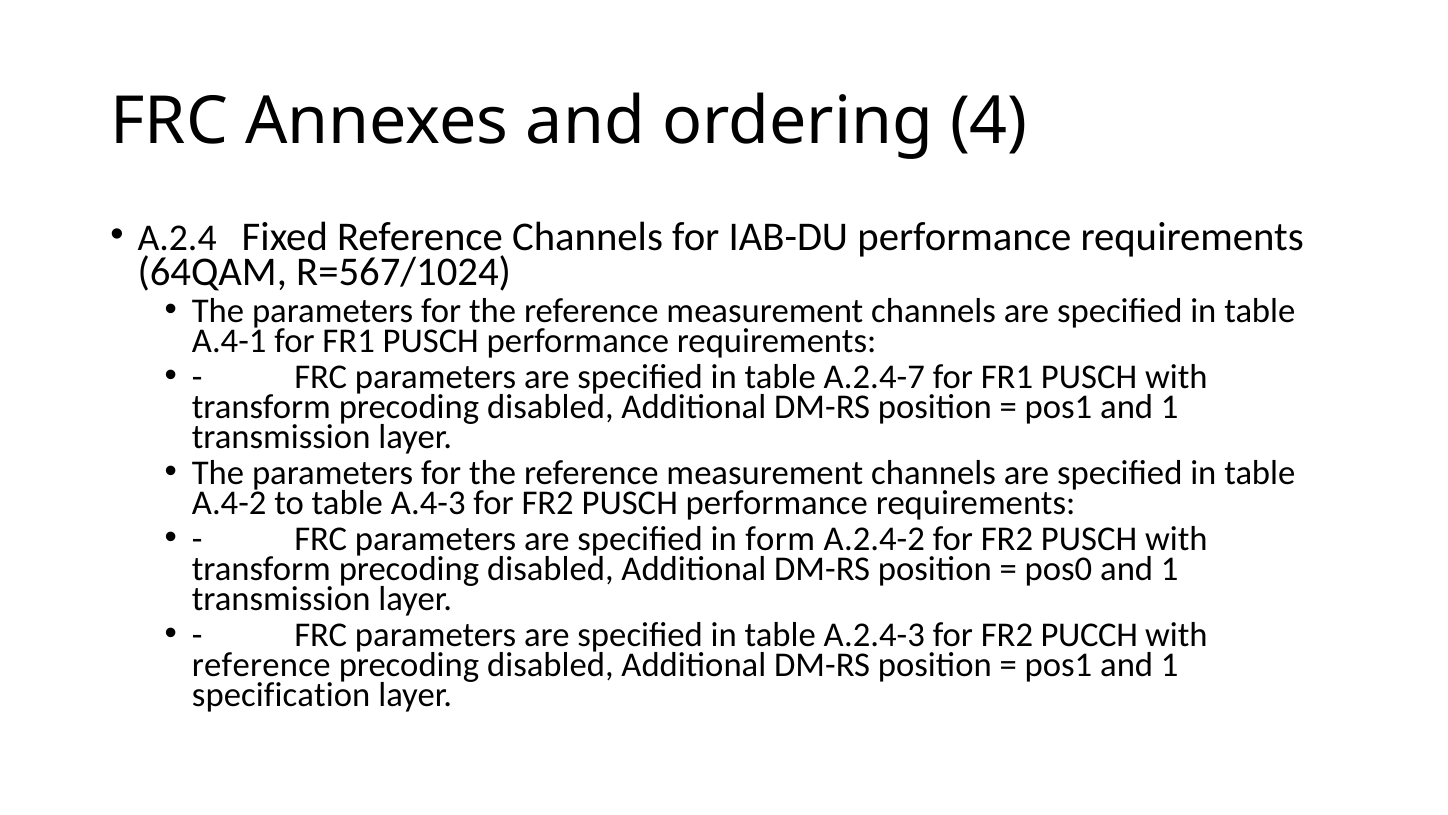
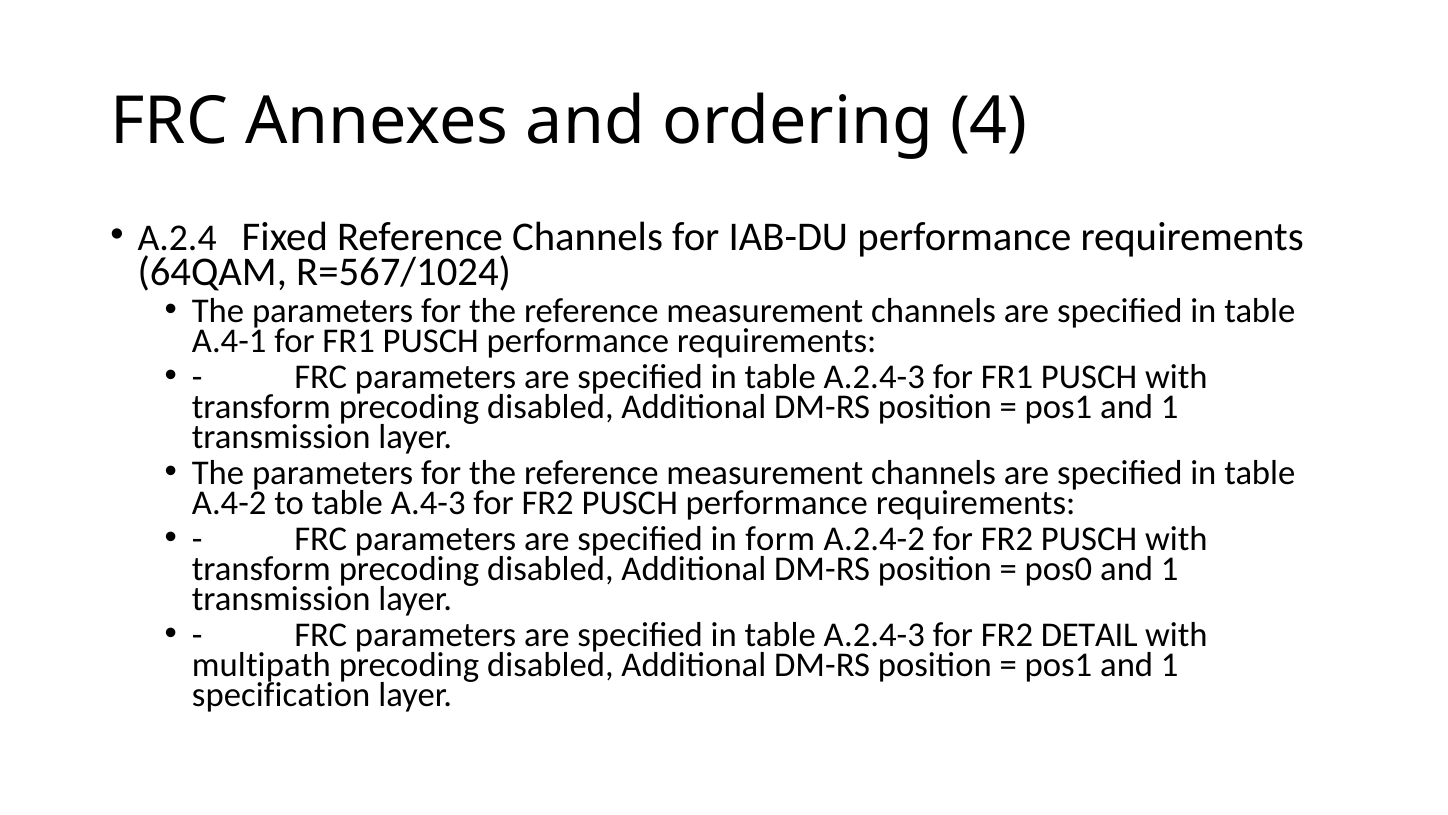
A.2.4-7 at (874, 377): A.2.4-7 -> A.2.4-3
PUCCH: PUCCH -> DETAIL
reference at (261, 665): reference -> multipath
